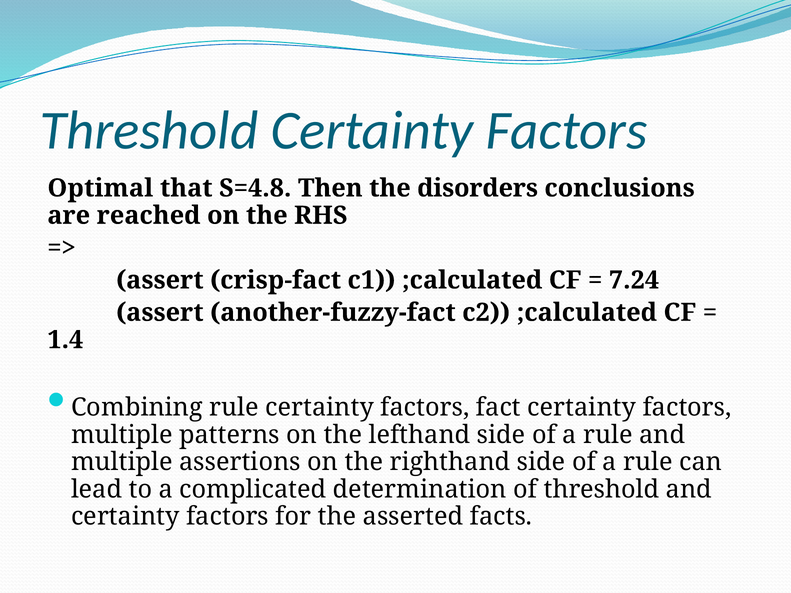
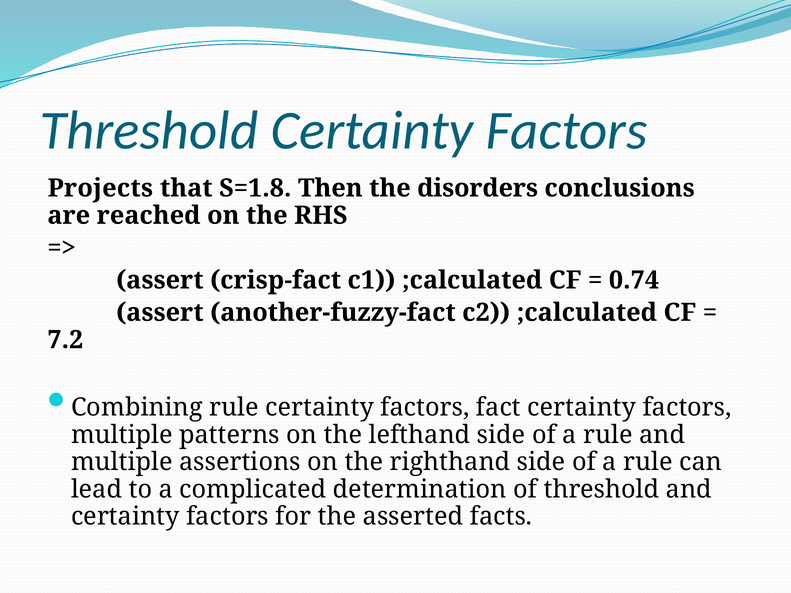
Optimal: Optimal -> Projects
S=4.8: S=4.8 -> S=1.8
7.24: 7.24 -> 0.74
1.4: 1.4 -> 7.2
